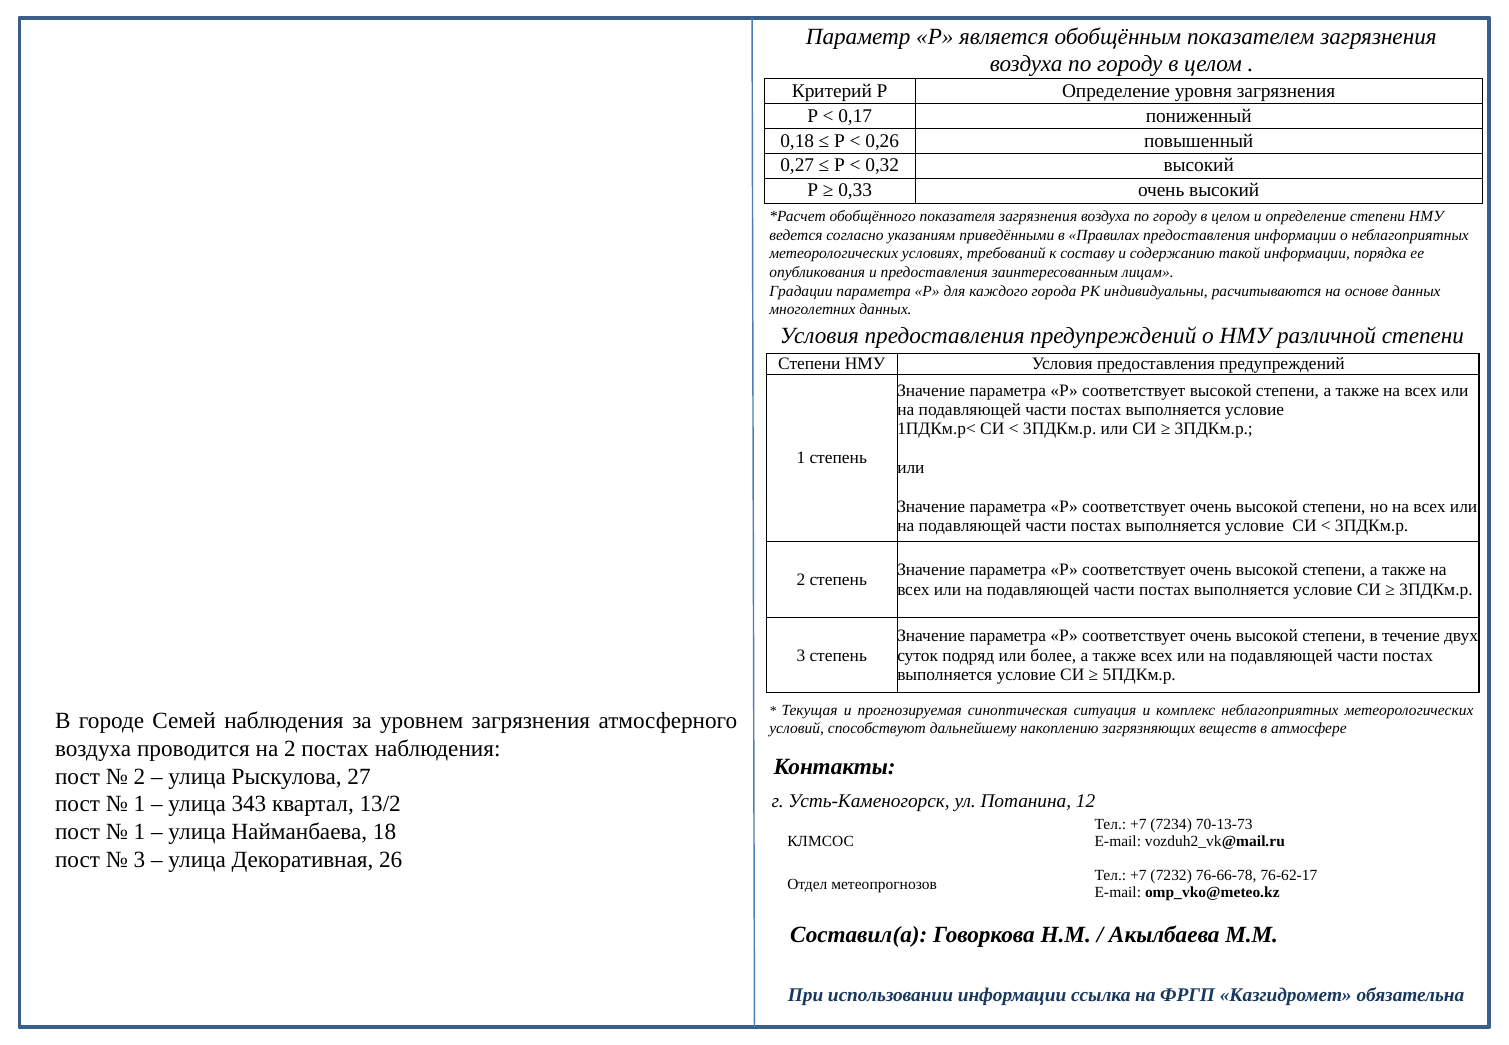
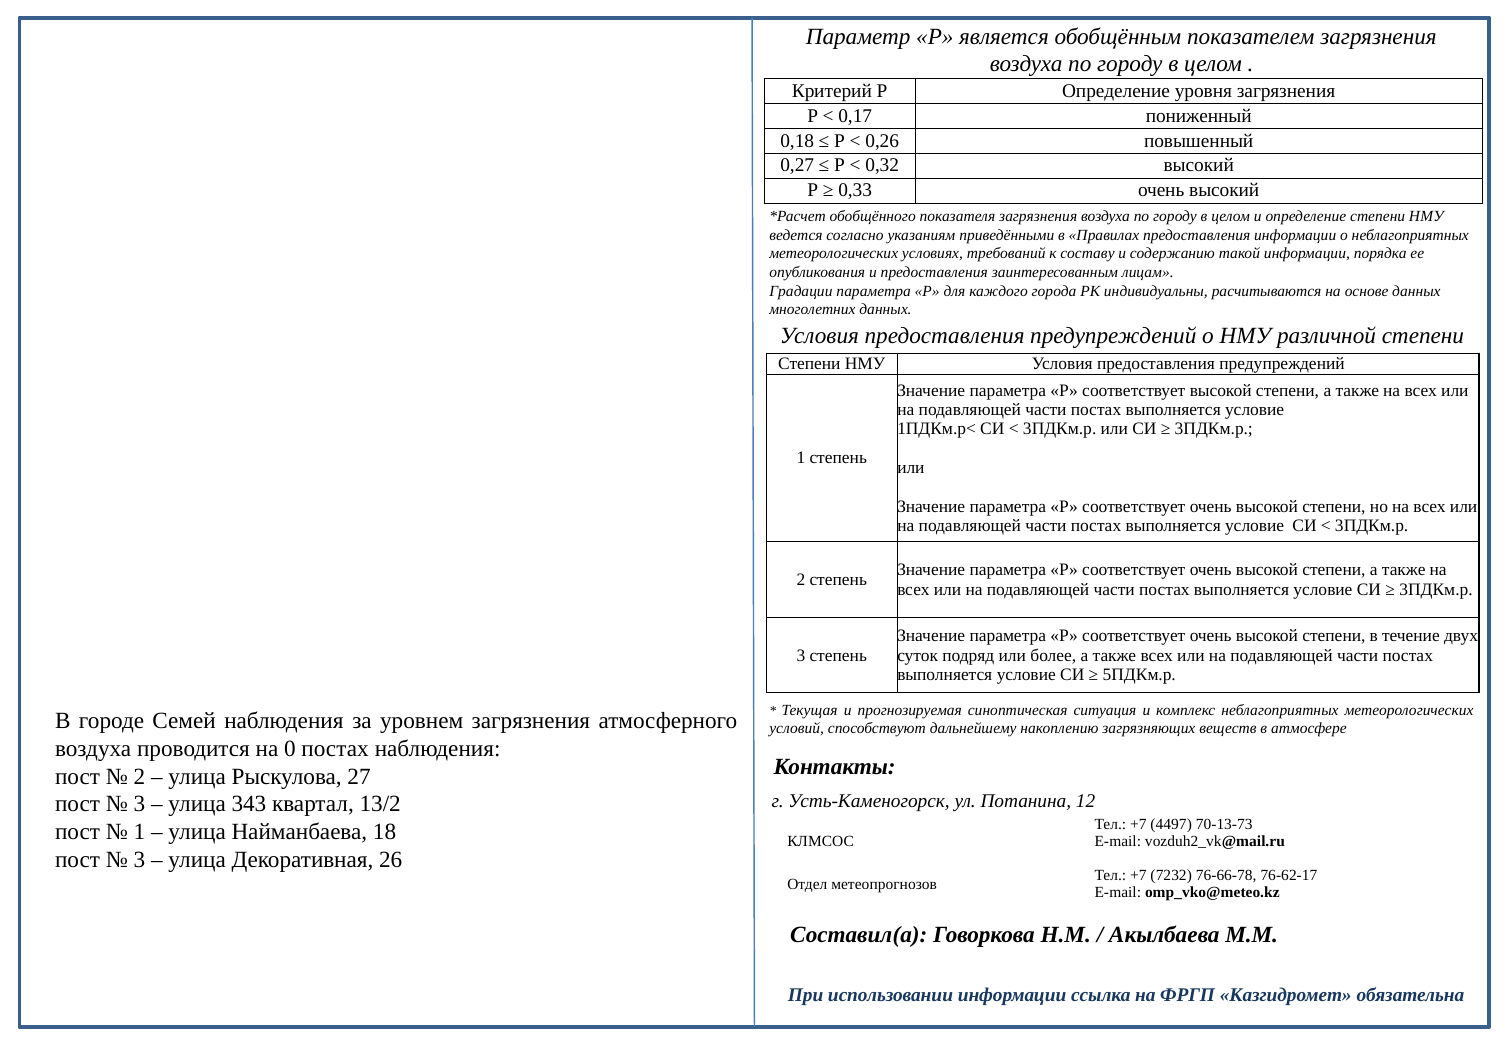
на 2: 2 -> 0
1 at (140, 804): 1 -> 3
7234: 7234 -> 4497
